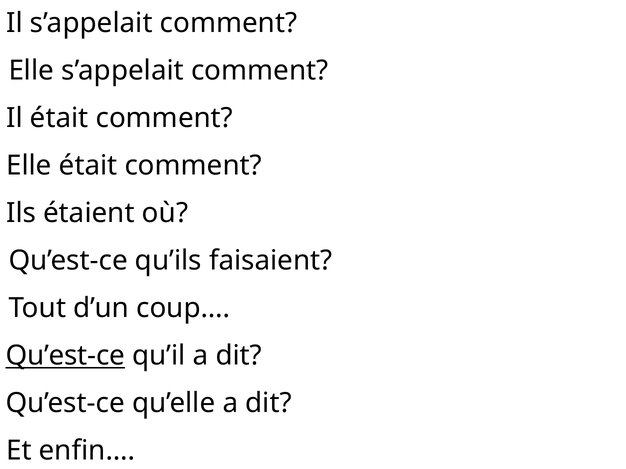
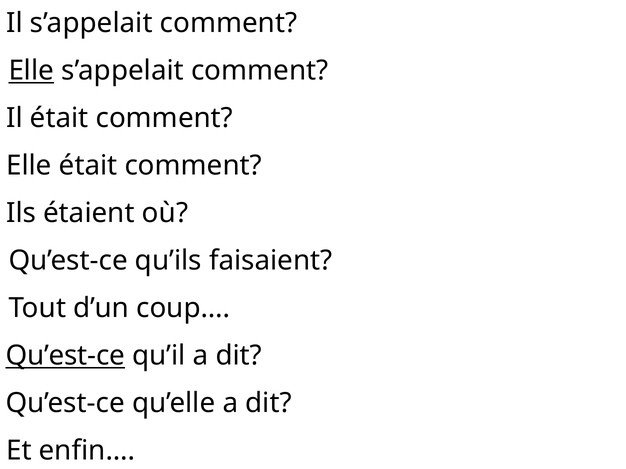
Elle at (31, 71) underline: none -> present
